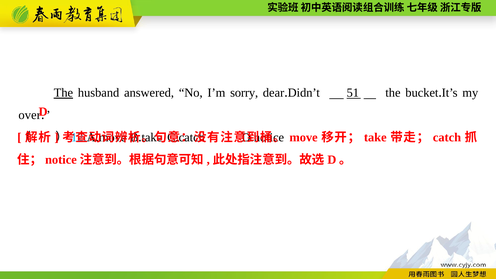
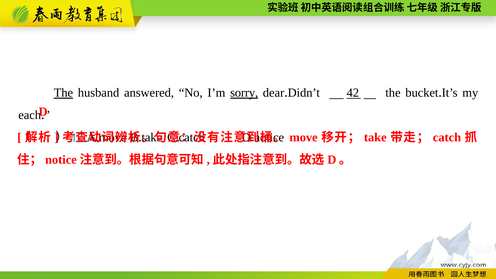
sorry underline: none -> present
51: 51 -> 42
over: over -> each
